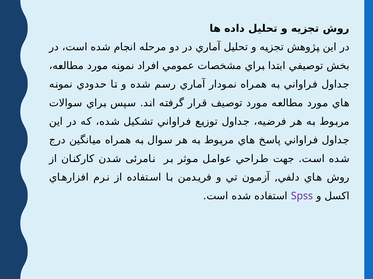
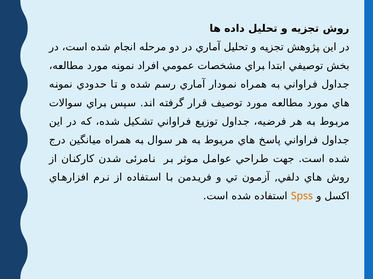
Spss colour: purple -> orange
